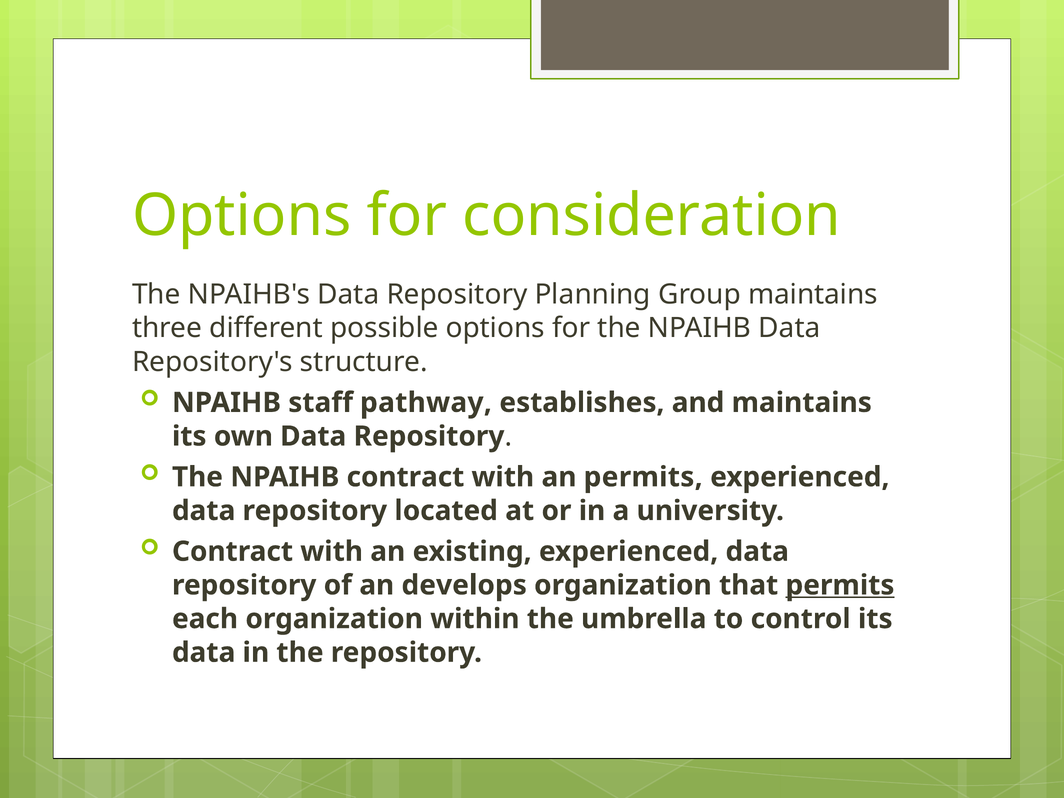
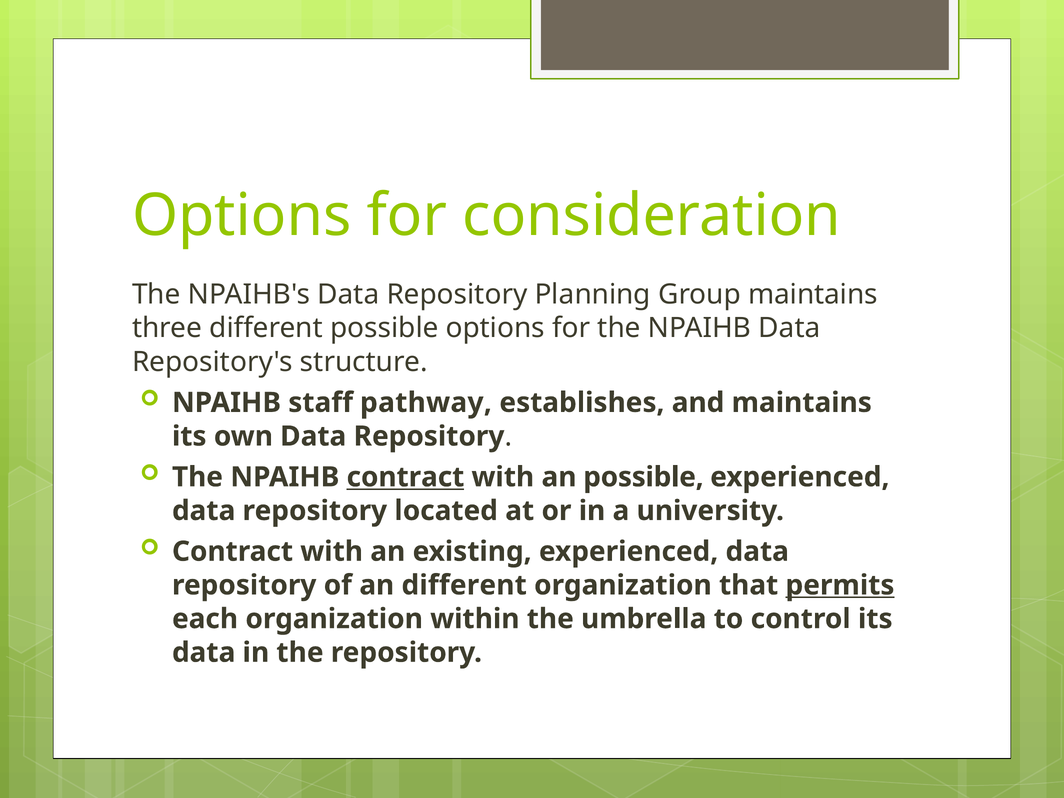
contract at (405, 477) underline: none -> present
an permits: permits -> possible
an develops: develops -> different
